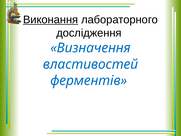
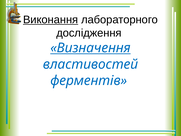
Визначення underline: none -> present
